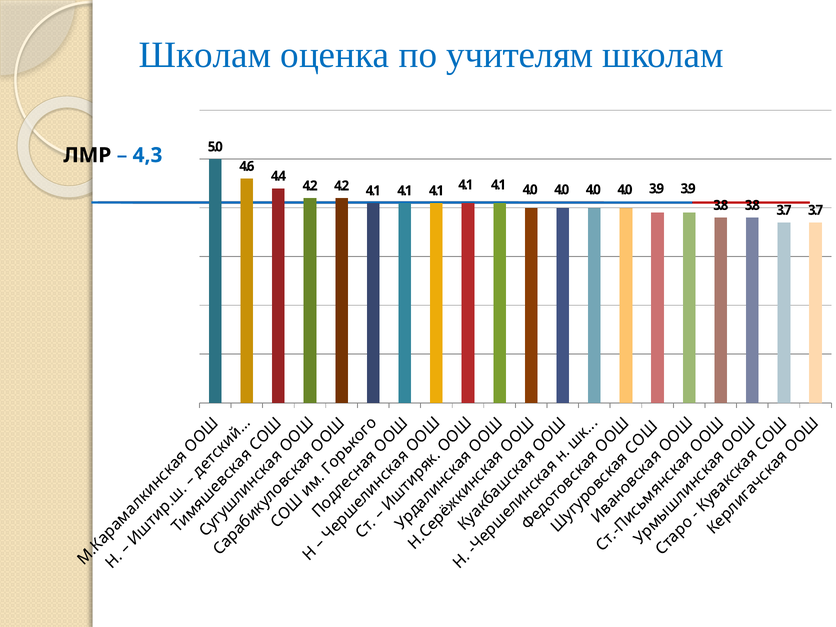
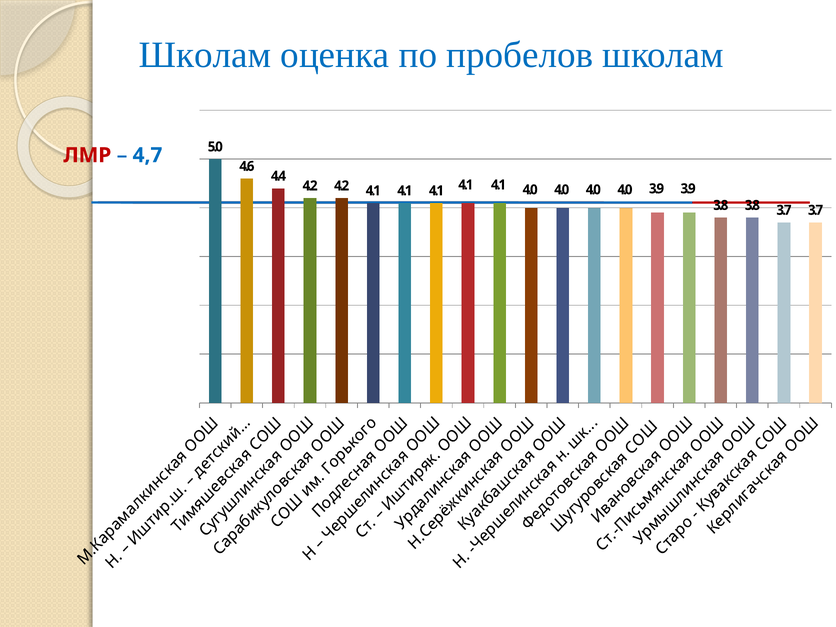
учителям: учителям -> пробелов
ЛМР colour: black -> red
4,3: 4,3 -> 4,7
